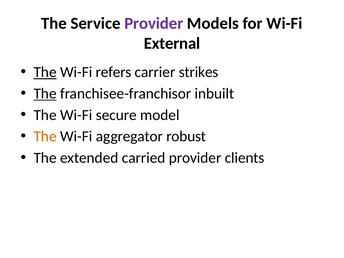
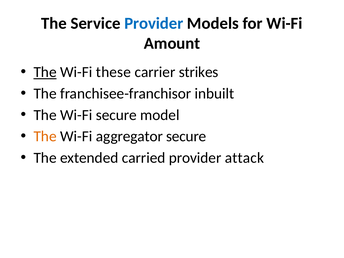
Provider at (154, 23) colour: purple -> blue
External: External -> Amount
refers: refers -> these
The at (45, 94) underline: present -> none
aggregator robust: robust -> secure
clients: clients -> attack
